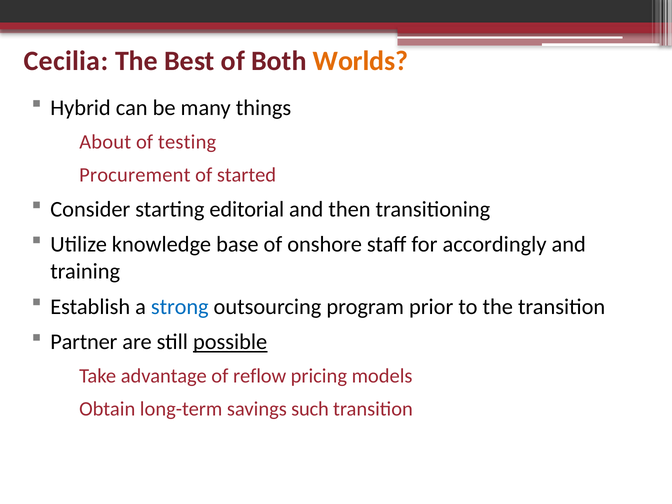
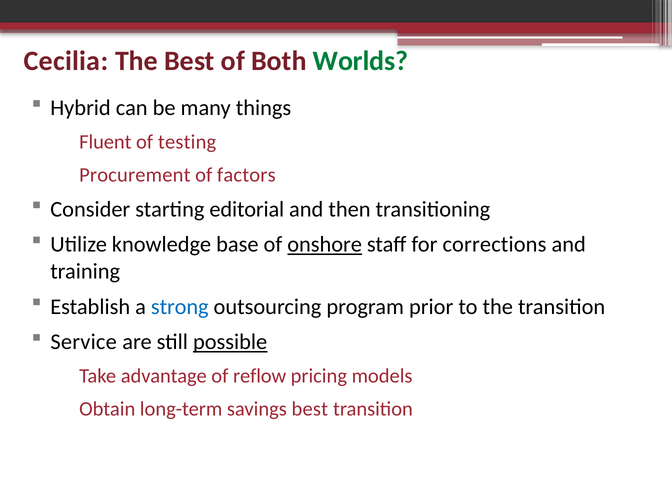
Worlds colour: orange -> green
About: About -> Fluent
started: started -> factors
onshore underline: none -> present
accordingly: accordingly -> corrections
Partner: Partner -> Service
savings such: such -> best
